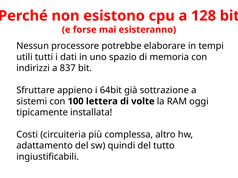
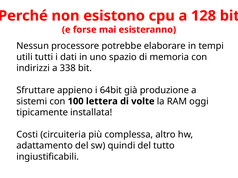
837: 837 -> 338
sottrazione: sottrazione -> produzione
